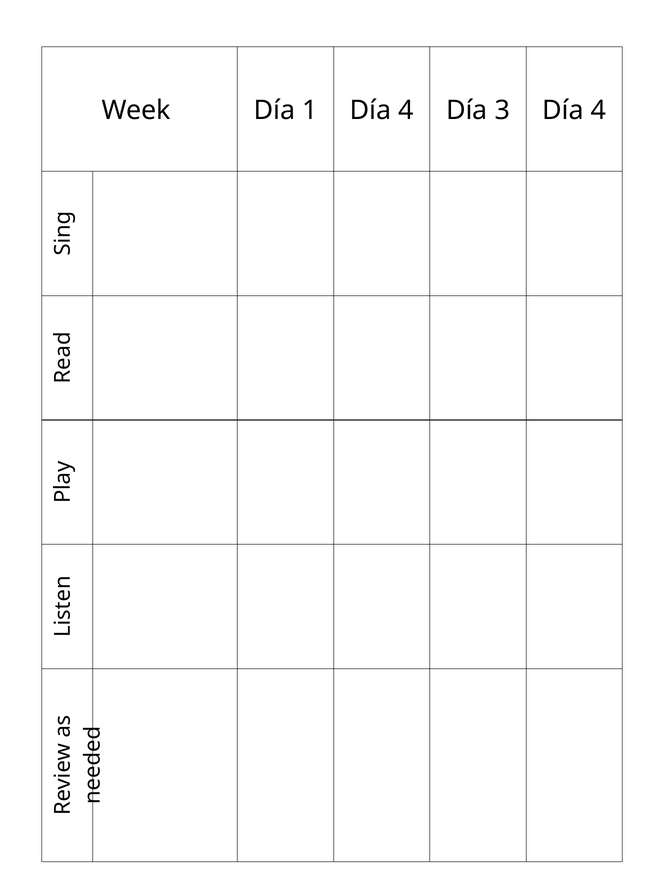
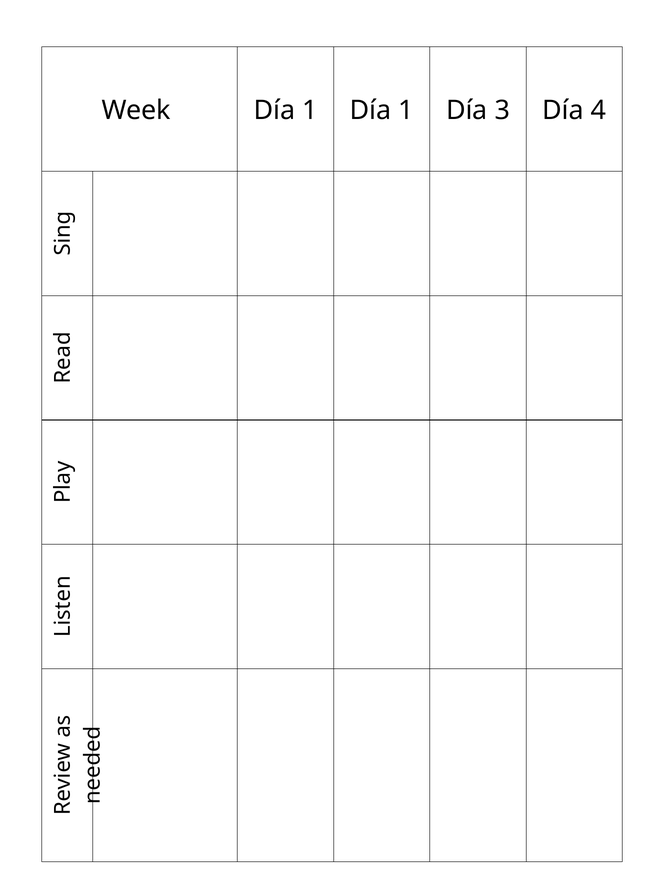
1 Día 4: 4 -> 1
